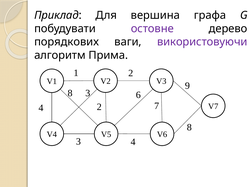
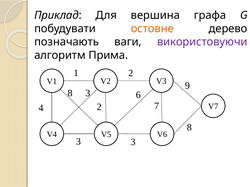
остовне colour: purple -> orange
порядкових: порядкових -> позначають
3 4: 4 -> 3
